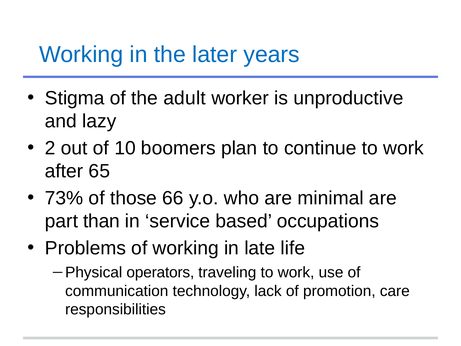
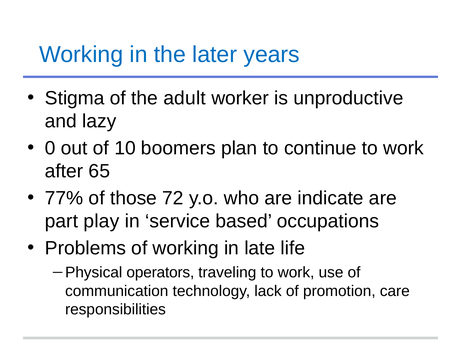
2: 2 -> 0
73%: 73% -> 77%
66: 66 -> 72
minimal: minimal -> indicate
than: than -> play
